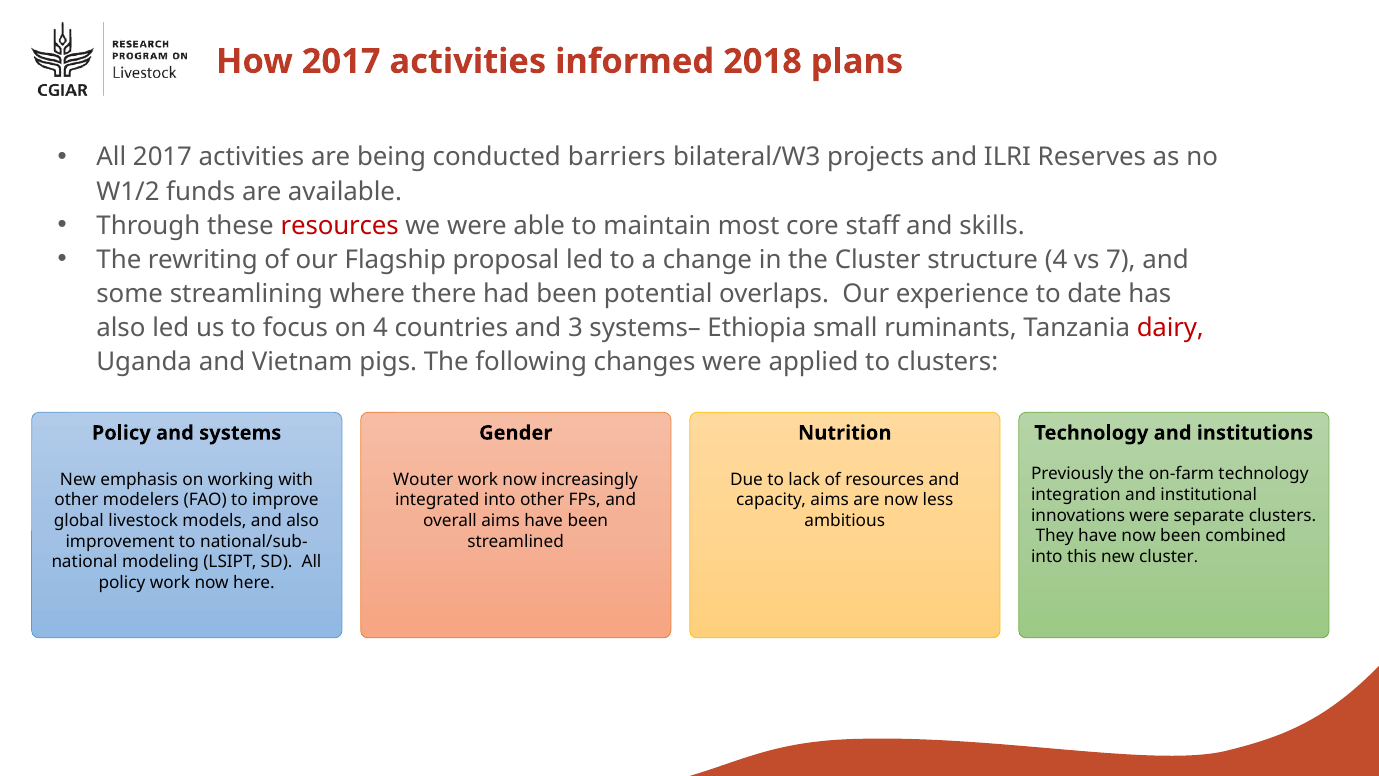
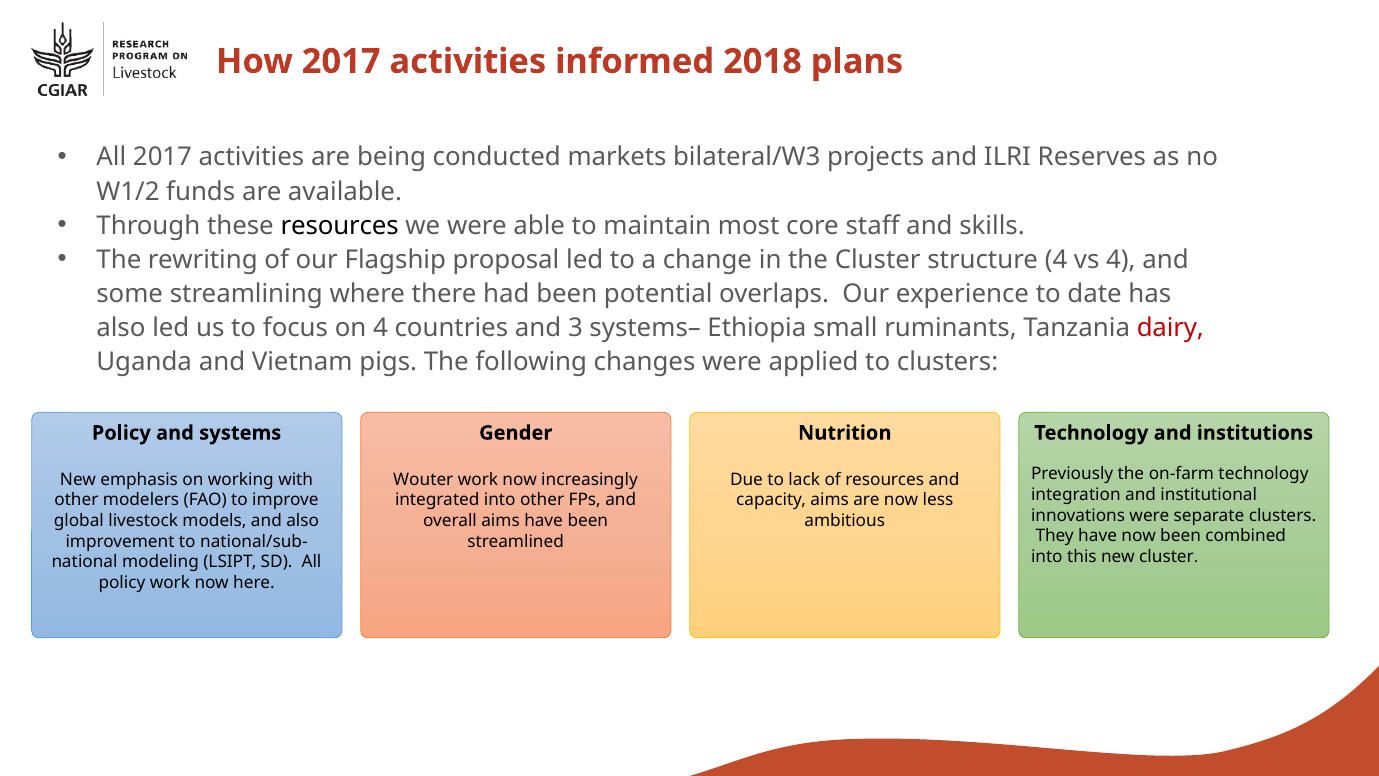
barriers: barriers -> markets
resources at (340, 226) colour: red -> black
vs 7: 7 -> 4
